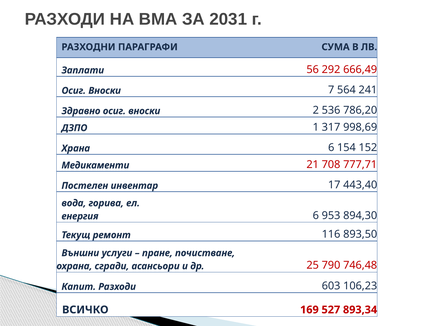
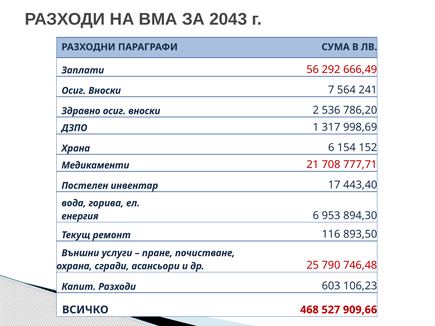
2031: 2031 -> 2043
169: 169 -> 468
893,34: 893,34 -> 909,66
